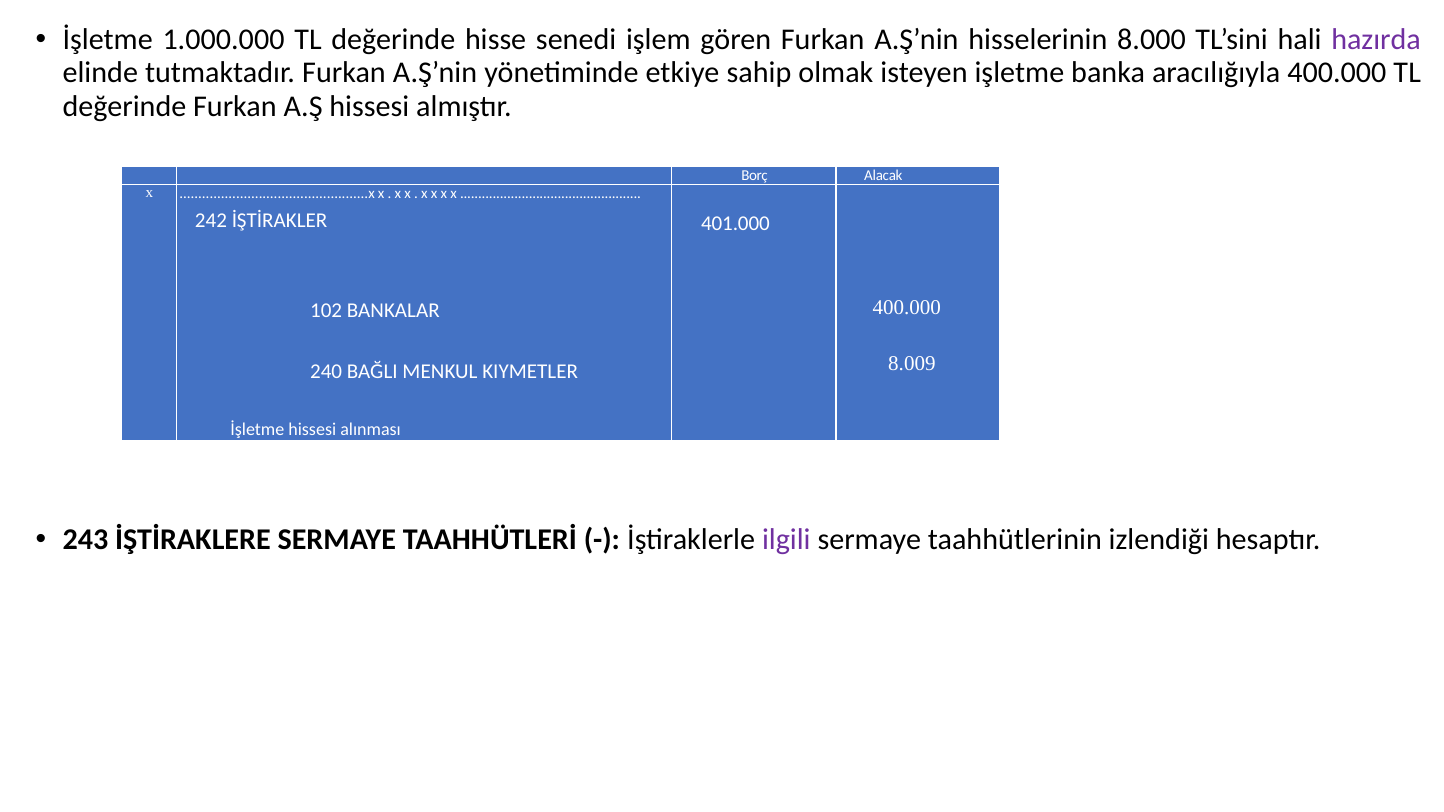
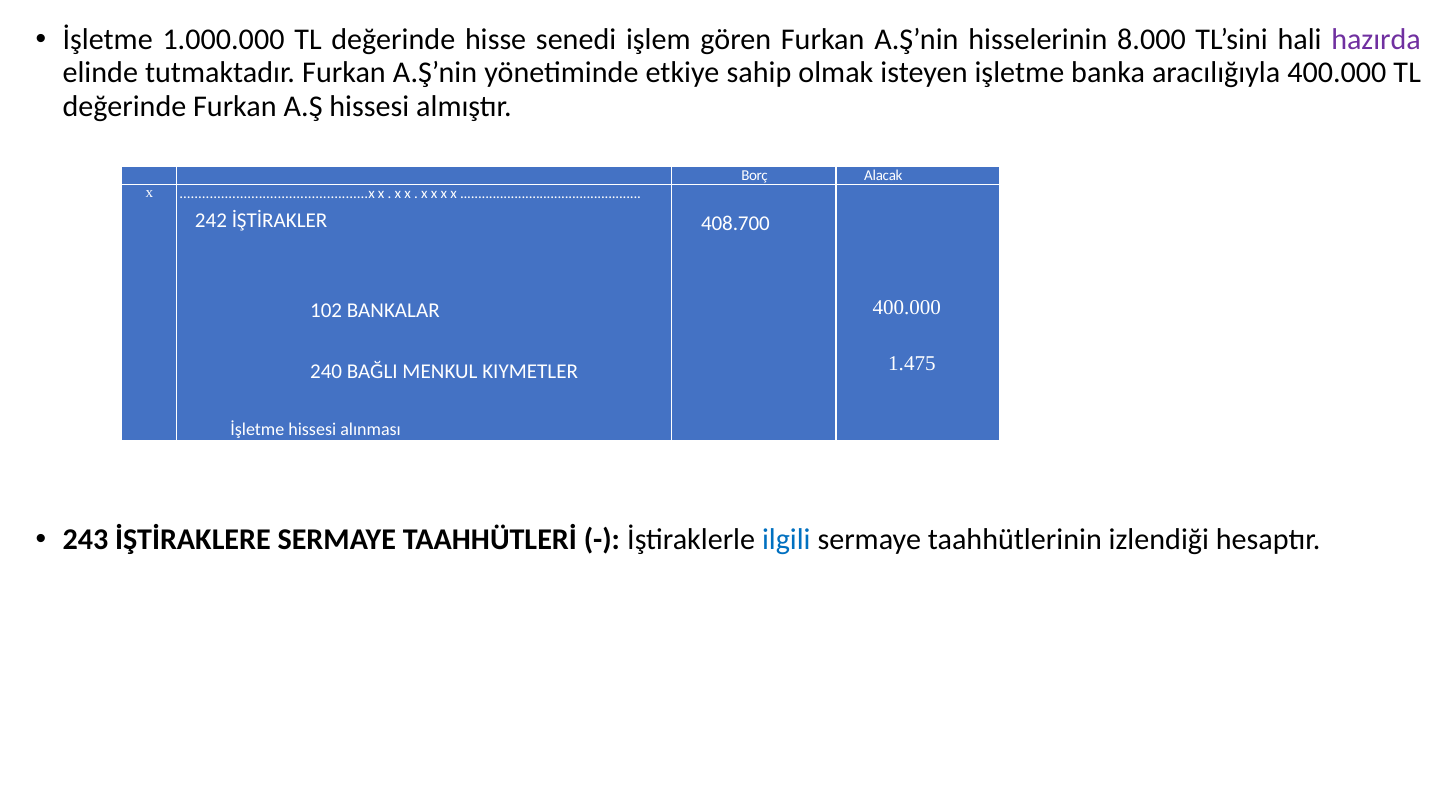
401.000: 401.000 -> 408.700
8.009: 8.009 -> 1.475
ilgili colour: purple -> blue
